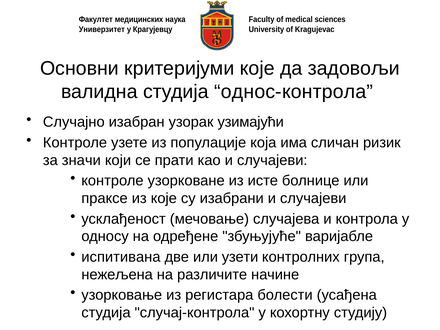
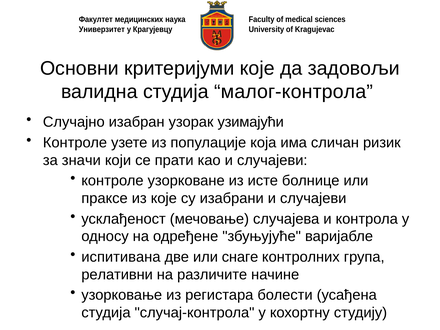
однос-контрола: однос-контрола -> малог-контрола
узети: узети -> снаге
нежељена: нежељена -> релативни
